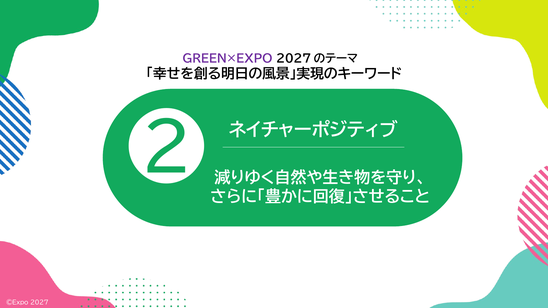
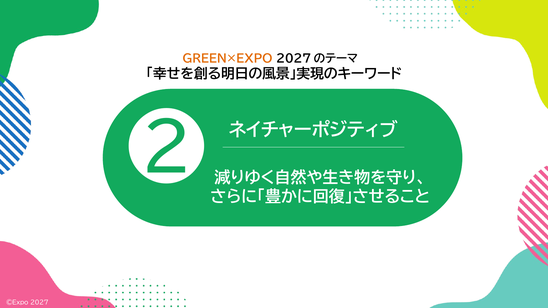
GREEN×EXPO colour: purple -> orange
